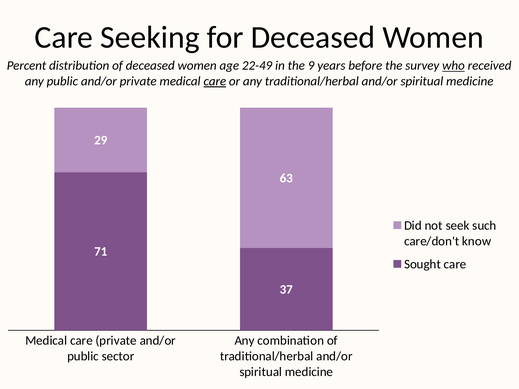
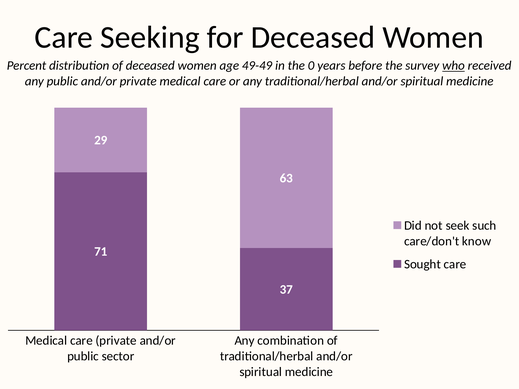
22-49: 22-49 -> 49-49
9: 9 -> 0
care at (215, 81) underline: present -> none
